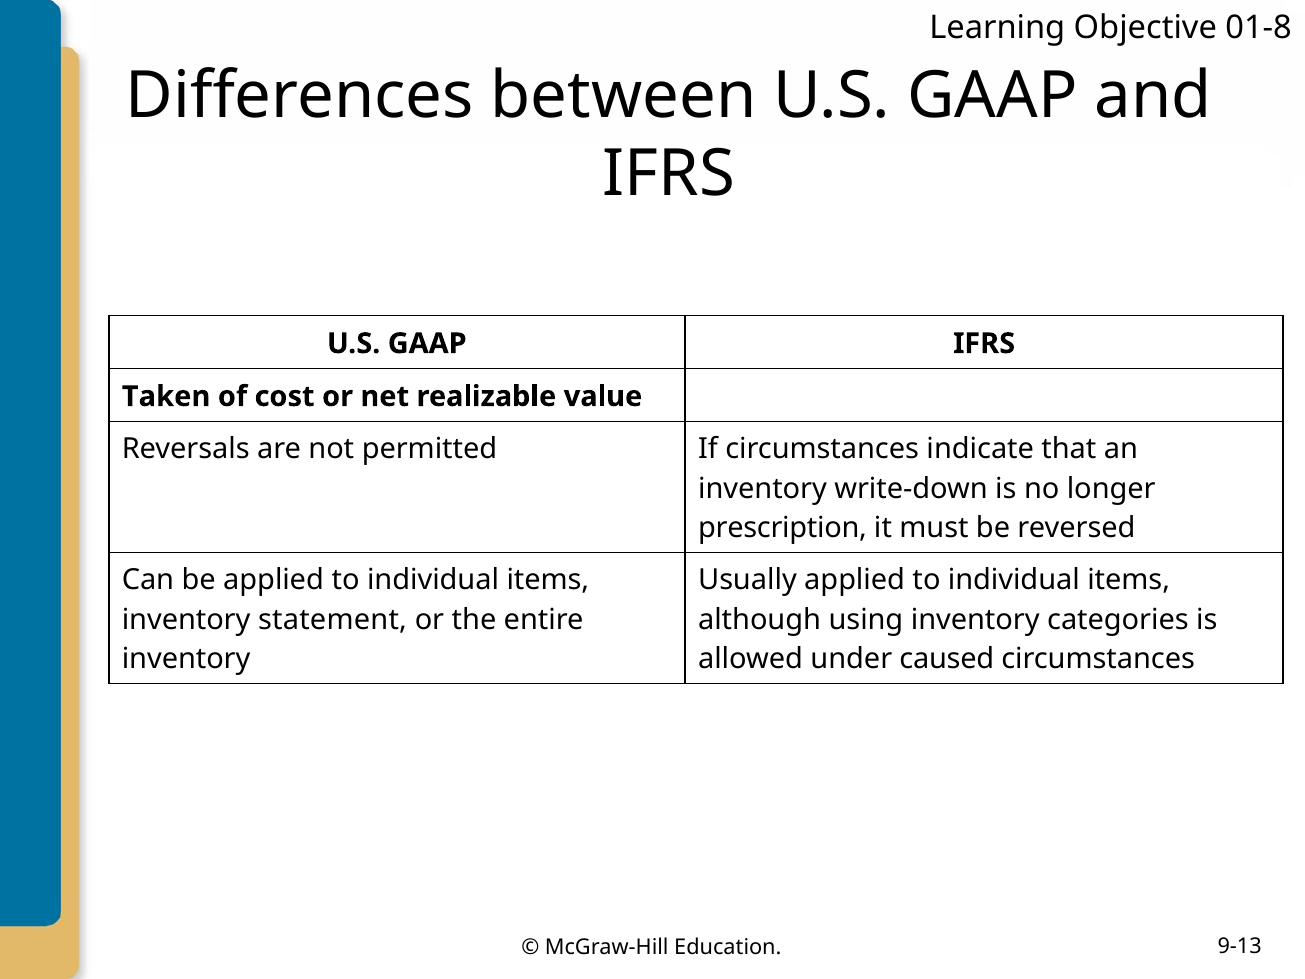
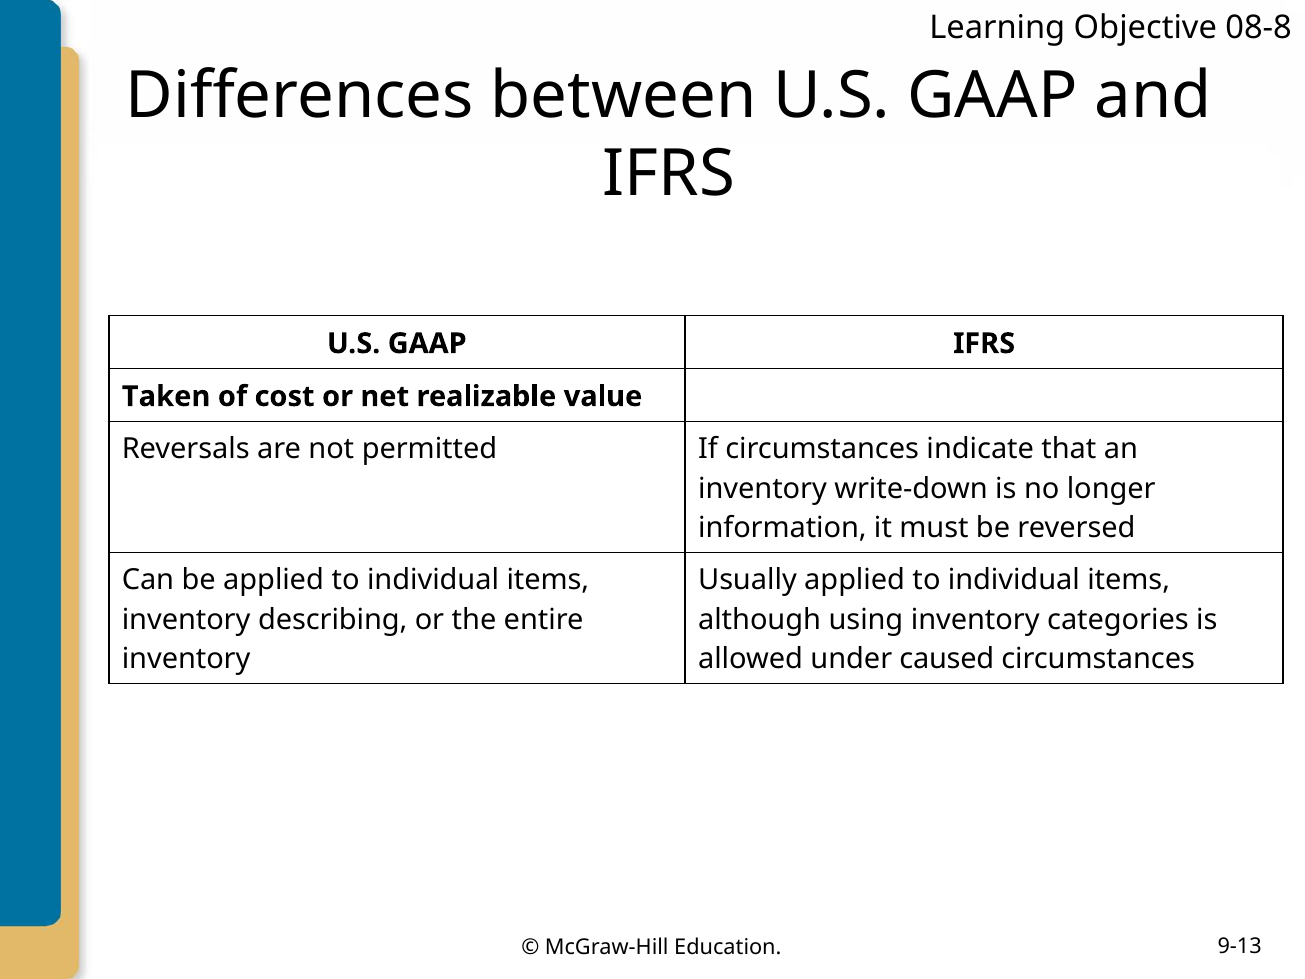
01-8: 01-8 -> 08-8
prescription: prescription -> information
statement: statement -> describing
